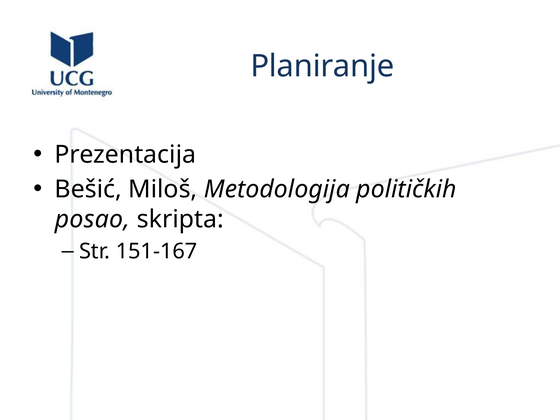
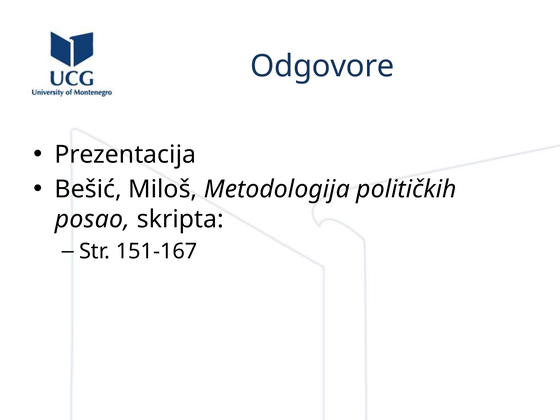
Planiranje: Planiranje -> Odgovore
